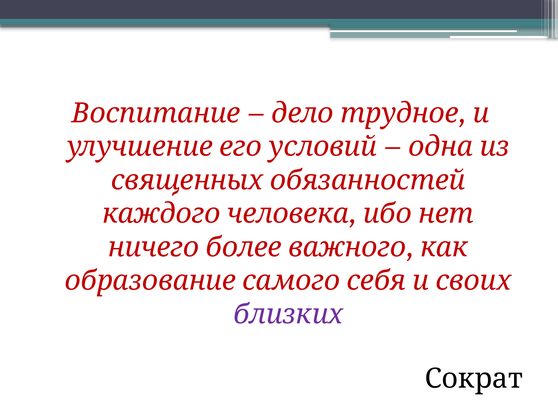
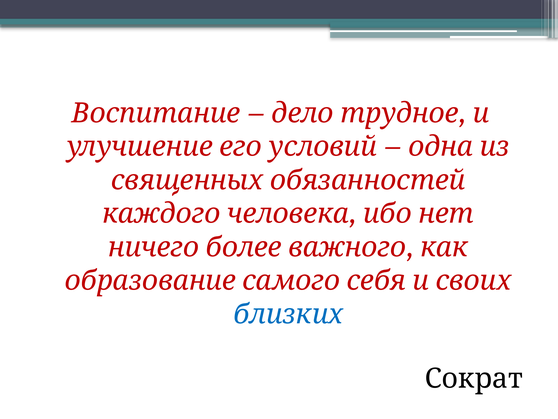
близких colour: purple -> blue
